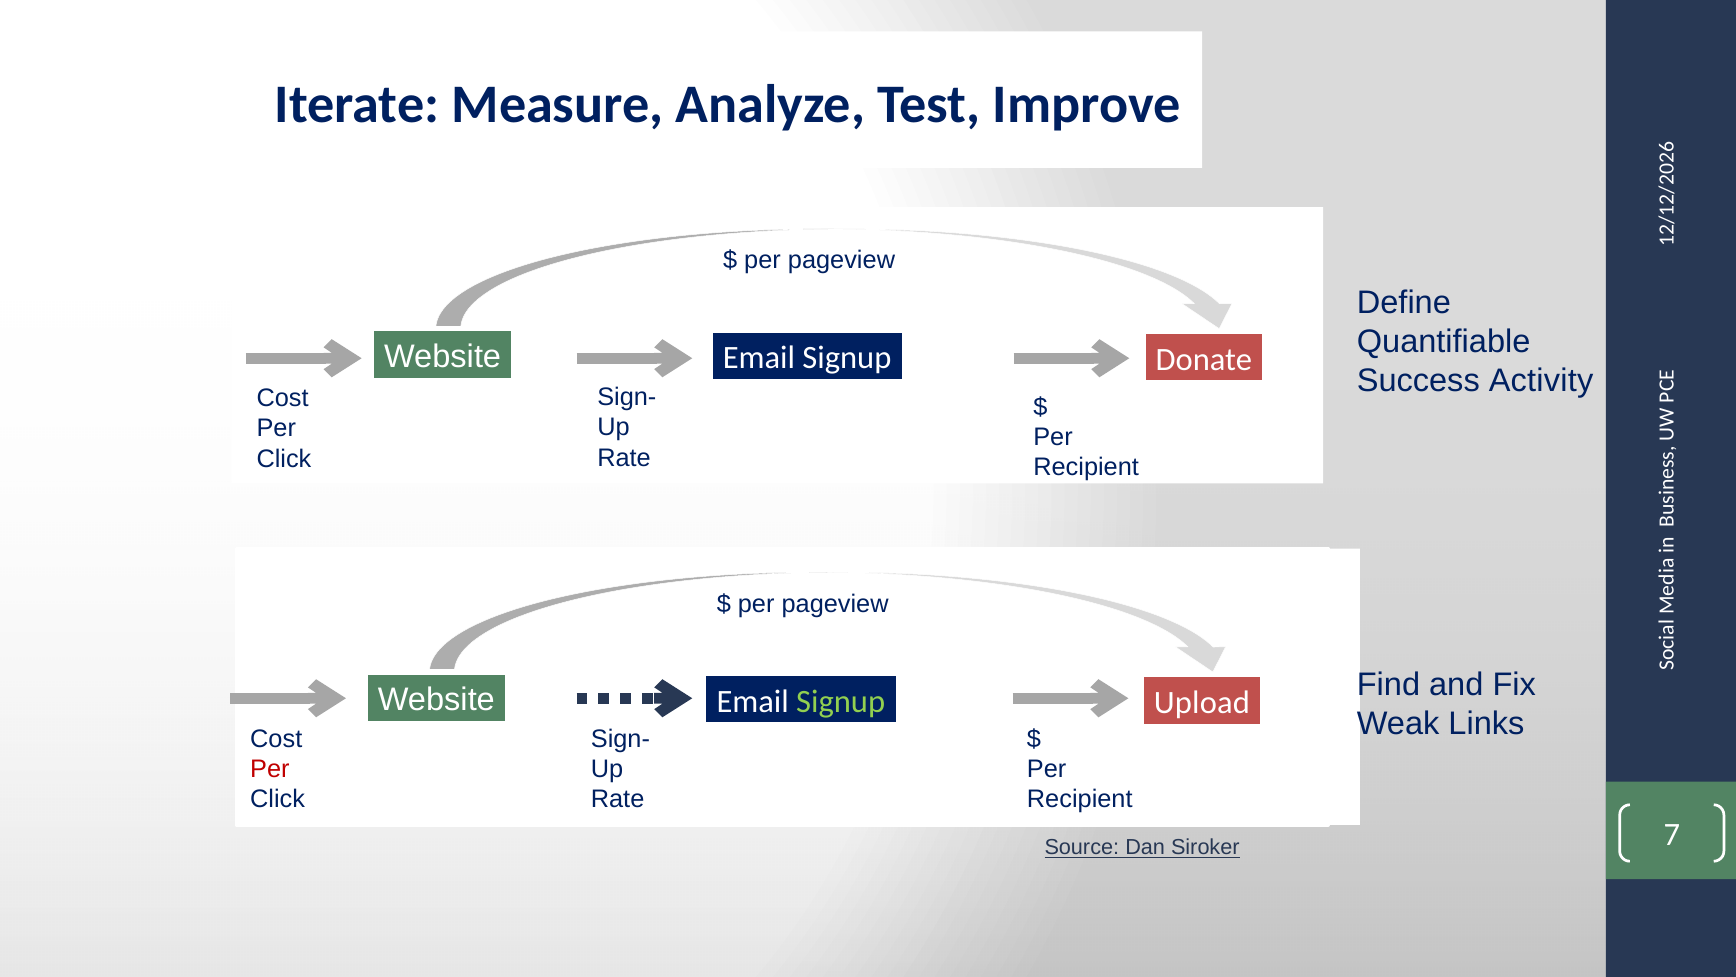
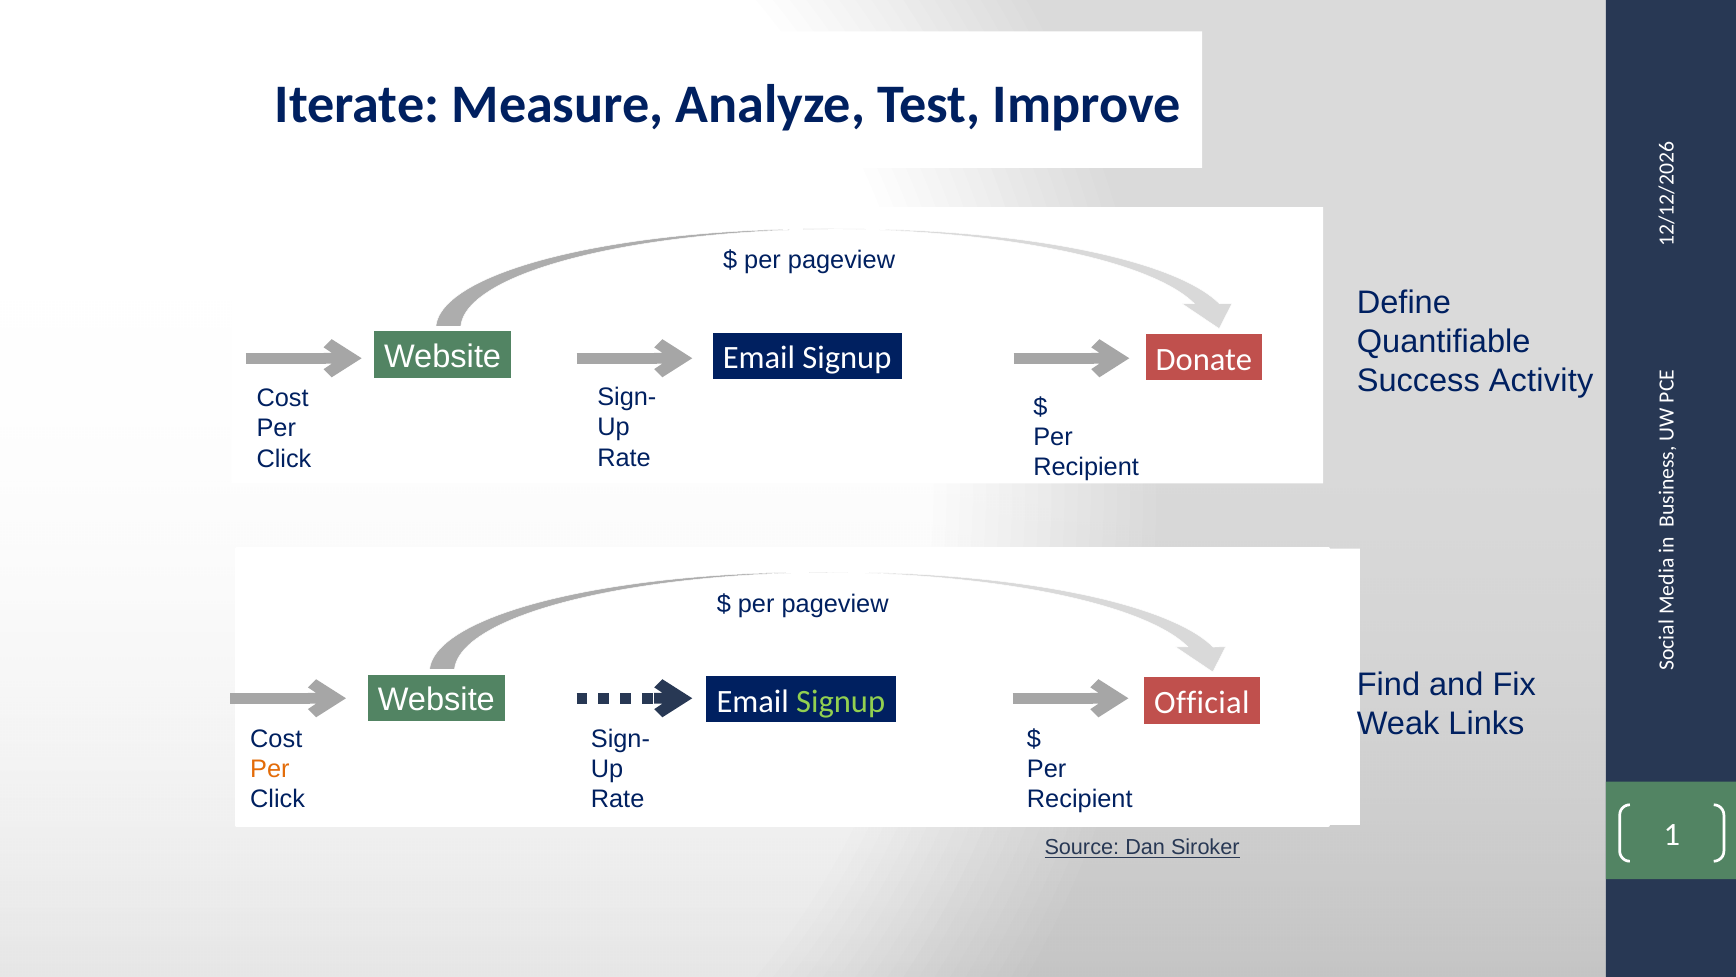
Upload: Upload -> Official
Per at (270, 769) colour: red -> orange
Siroker 7: 7 -> 1
